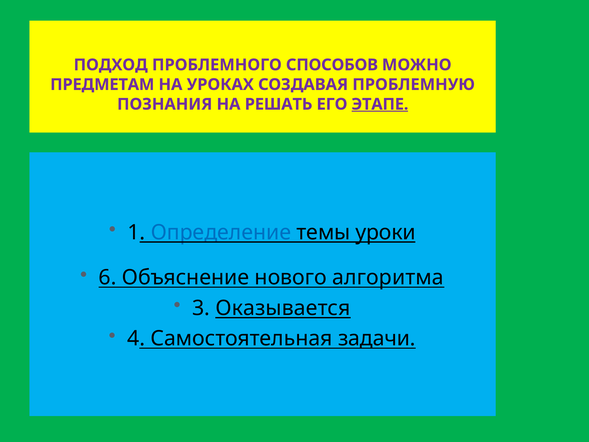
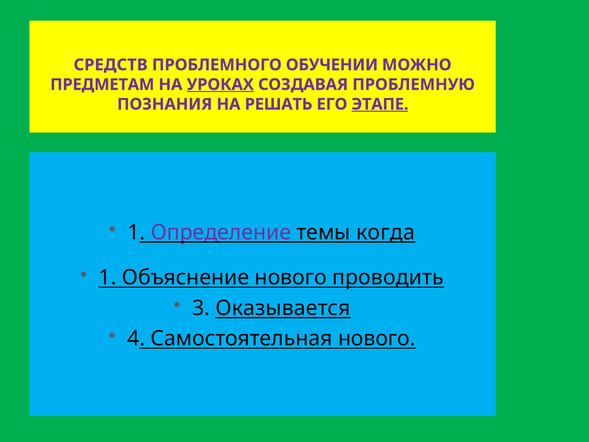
ПОДХОД: ПОДХОД -> СРЕДСТВ
СПОСОБОВ: СПОСОБОВ -> ОБУЧЕНИИ
УРОКАХ underline: none -> present
Определение colour: blue -> purple
уроки: уроки -> когда
6 at (108, 277): 6 -> 1
алгоритма: алгоритма -> проводить
Самостоятельная задачи: задачи -> нового
